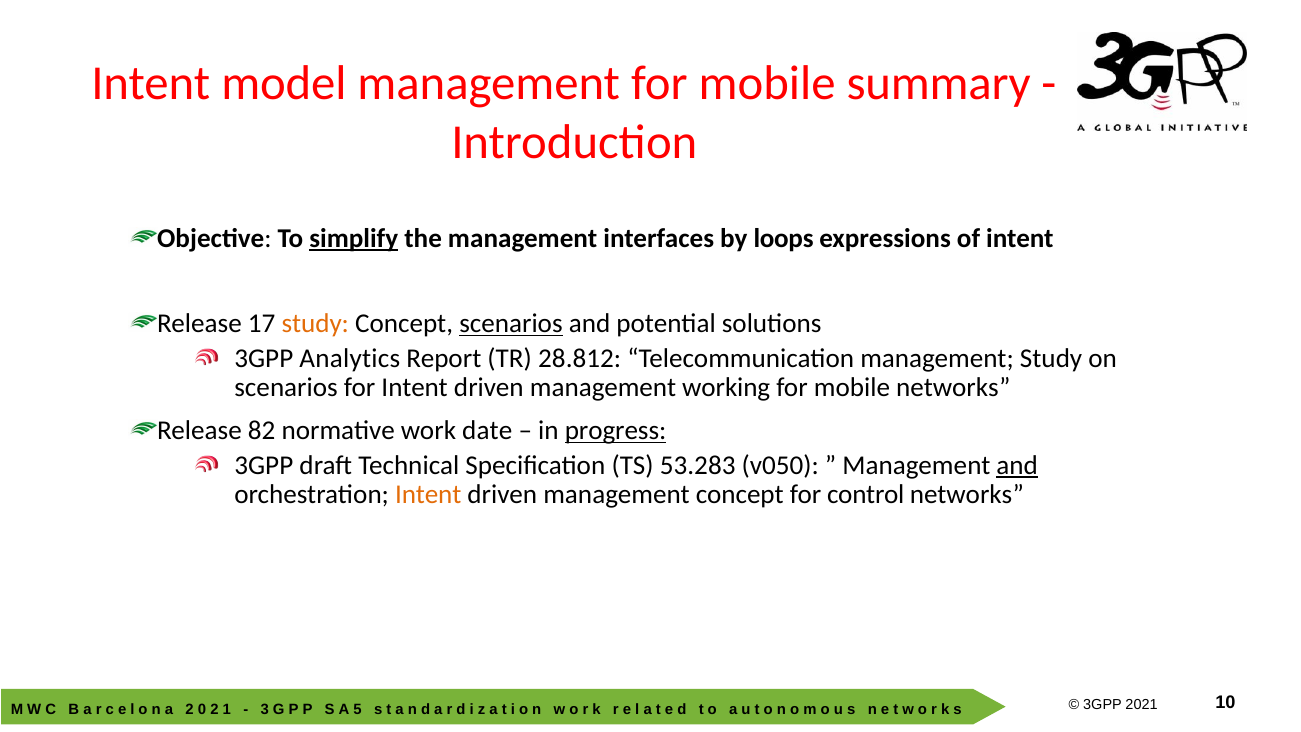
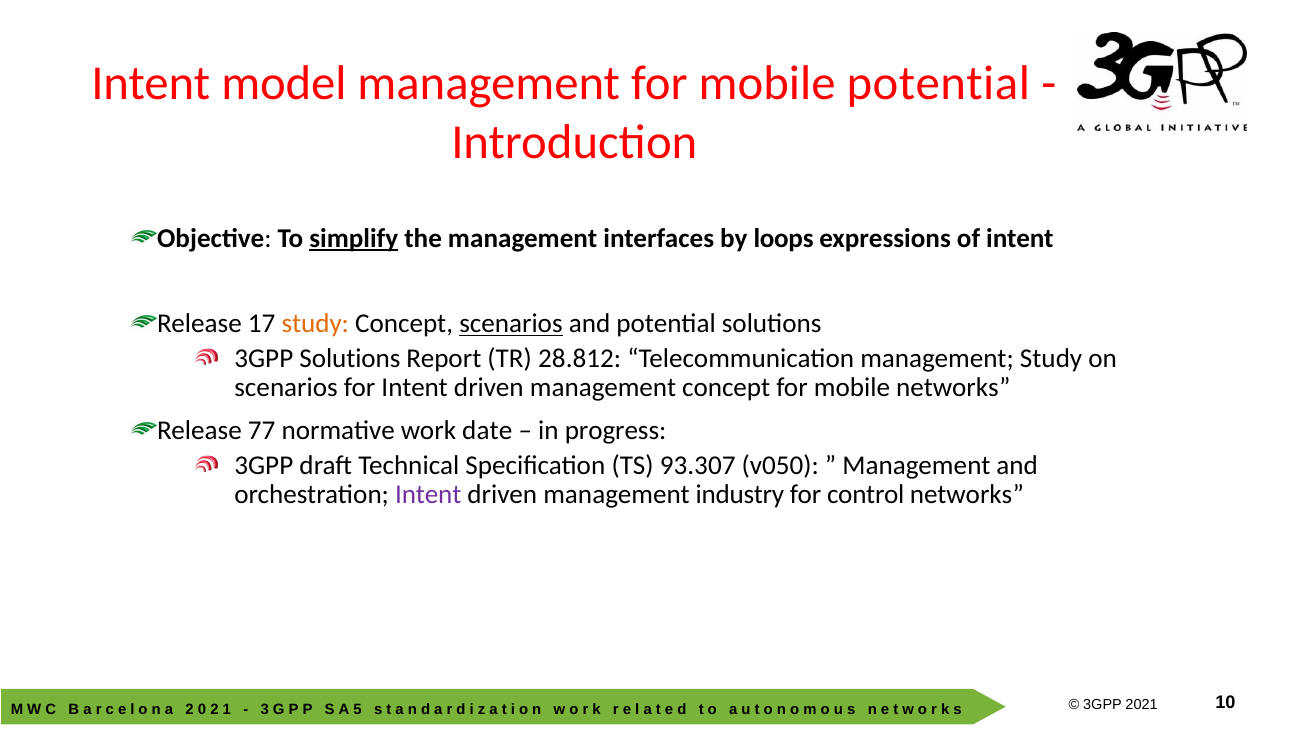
mobile summary: summary -> potential
3GPP Analytics: Analytics -> Solutions
management working: working -> concept
82: 82 -> 77
progress underline: present -> none
53.283: 53.283 -> 93.307
and at (1017, 465) underline: present -> none
Intent at (428, 495) colour: orange -> purple
management concept: concept -> industry
